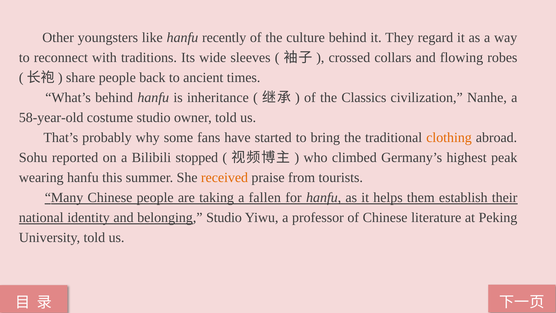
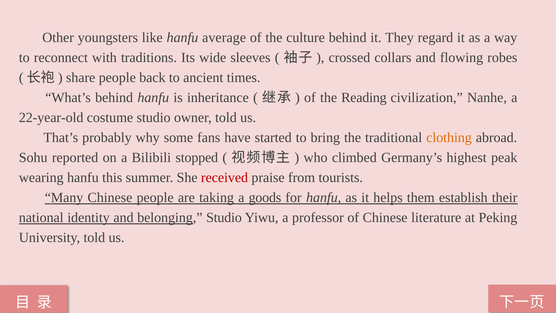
recently: recently -> average
Classics: Classics -> Reading
58-year-old: 58-year-old -> 22-year-old
received colour: orange -> red
fallen: fallen -> goods
